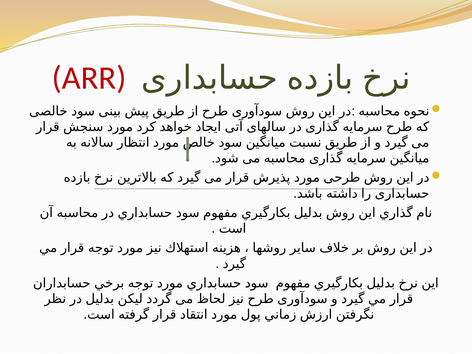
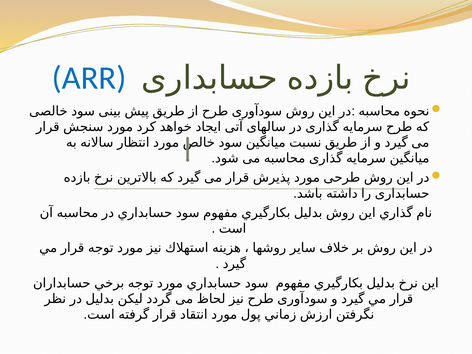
ARR colour: red -> blue
